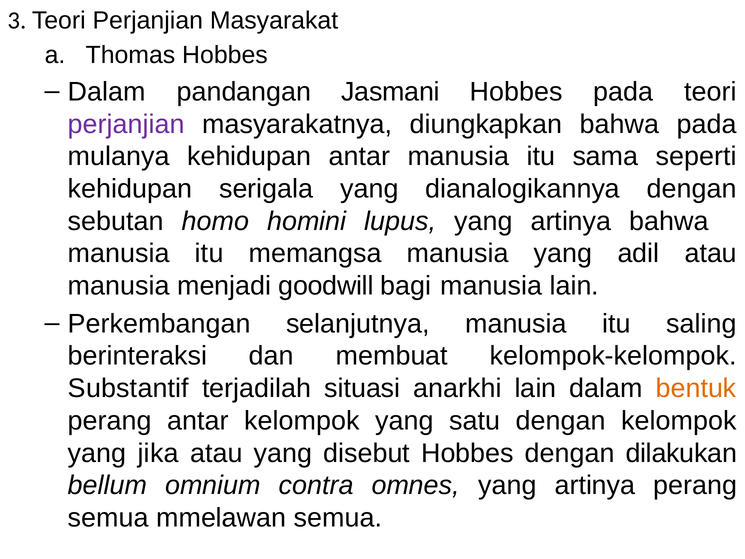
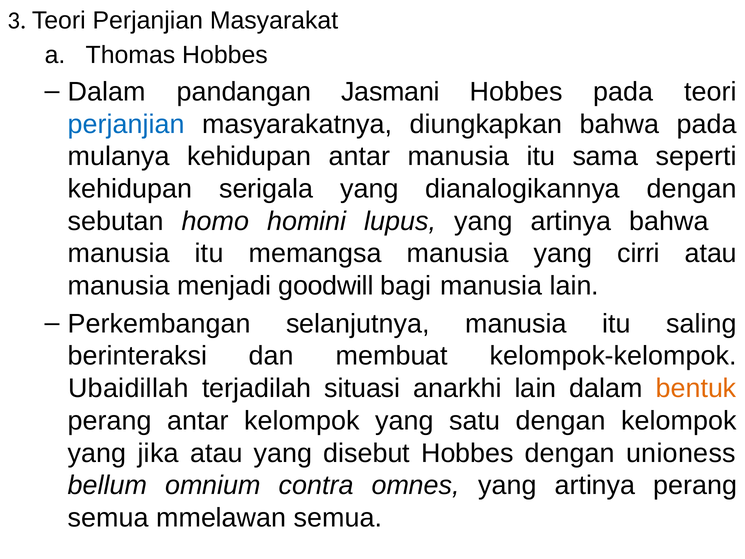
perjanjian at (126, 124) colour: purple -> blue
adil: adil -> cirri
Substantif: Substantif -> Ubaidillah
dilakukan: dilakukan -> unioness
